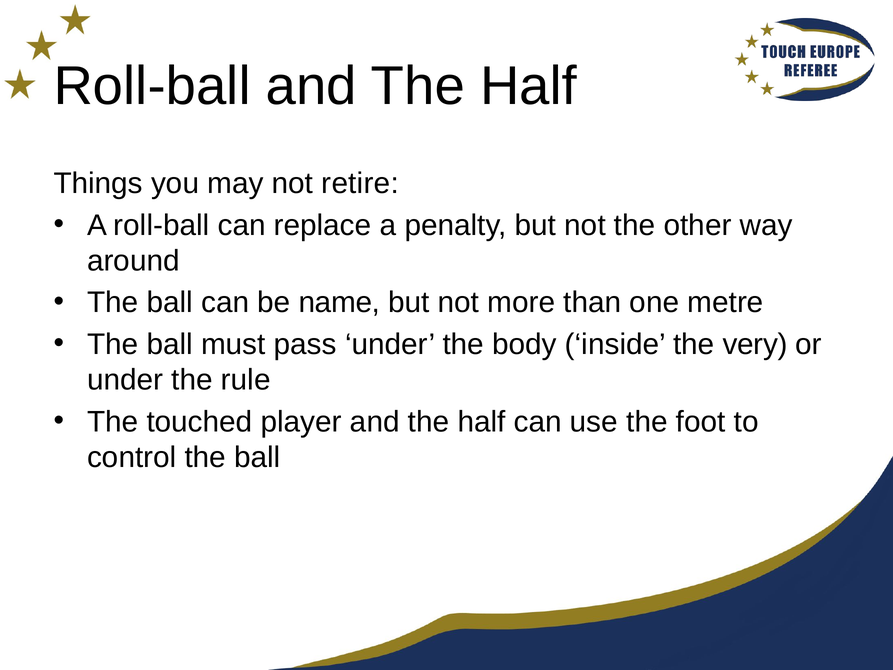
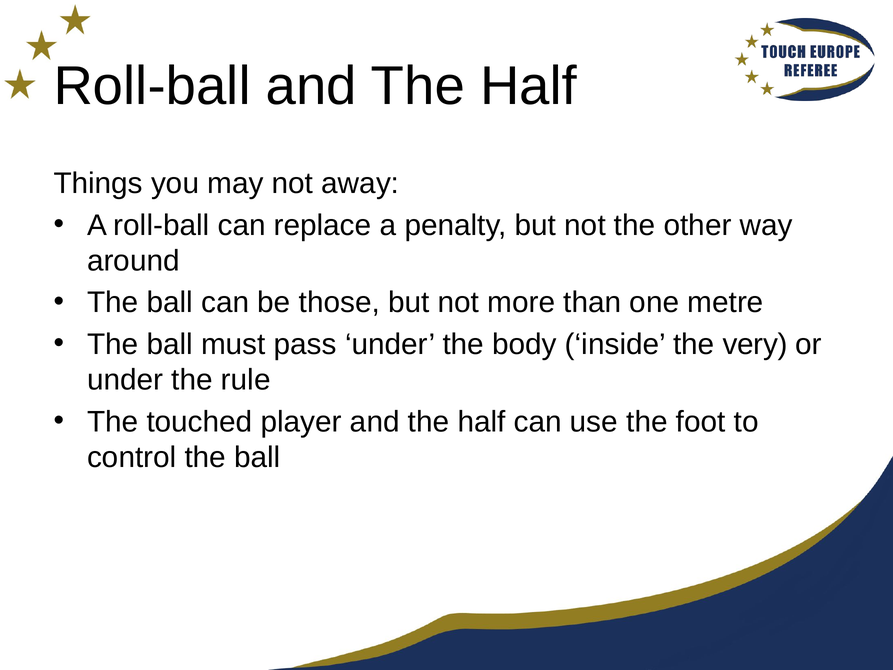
retire: retire -> away
name: name -> those
